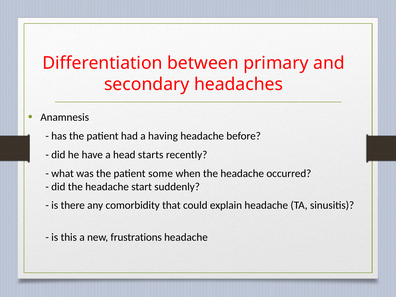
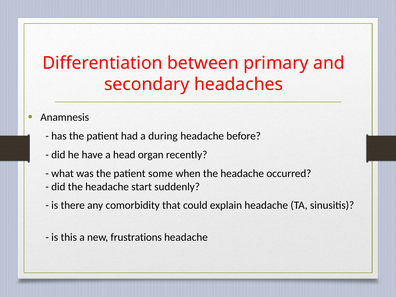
having: having -> during
starts: starts -> organ
